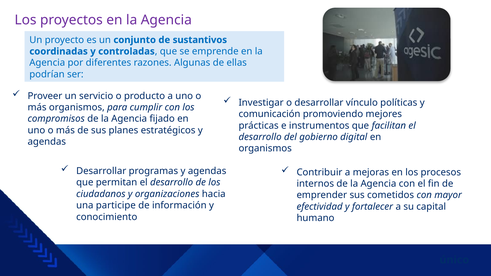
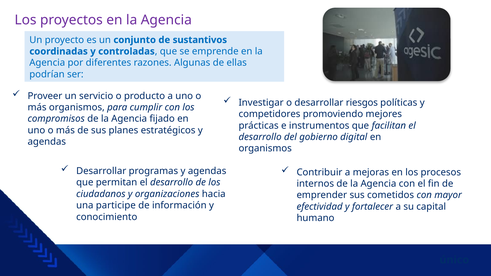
vínculo: vínculo -> riesgos
comunicación: comunicación -> competidores
